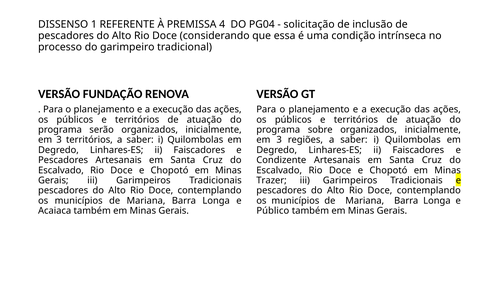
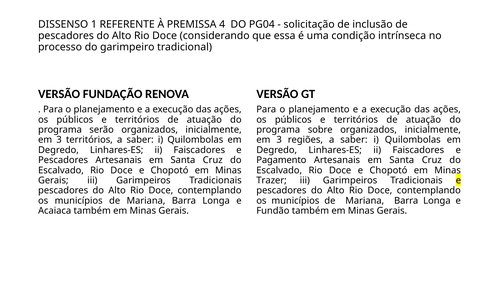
Condizente: Condizente -> Pagamento
Público: Público -> Fundão
